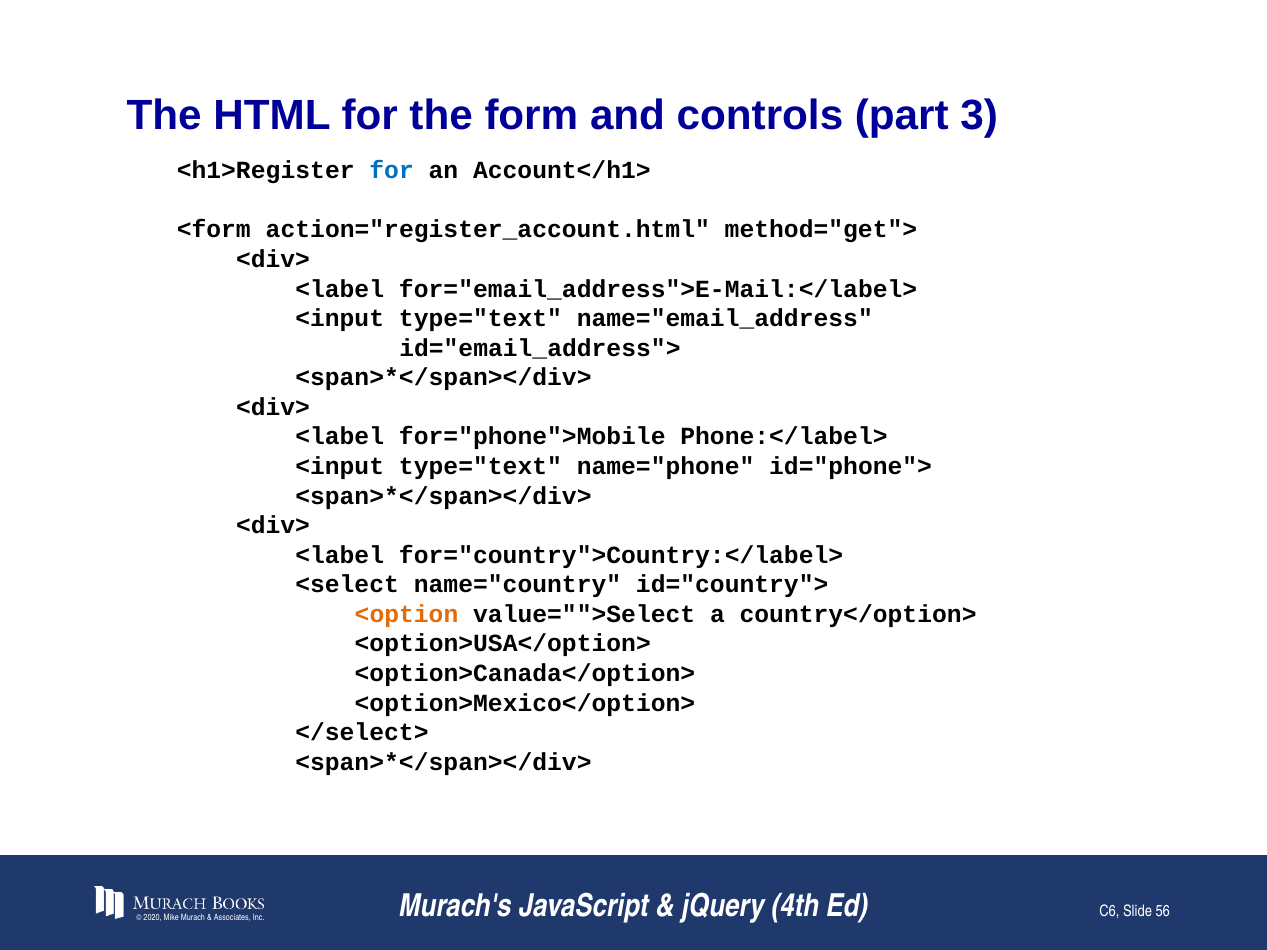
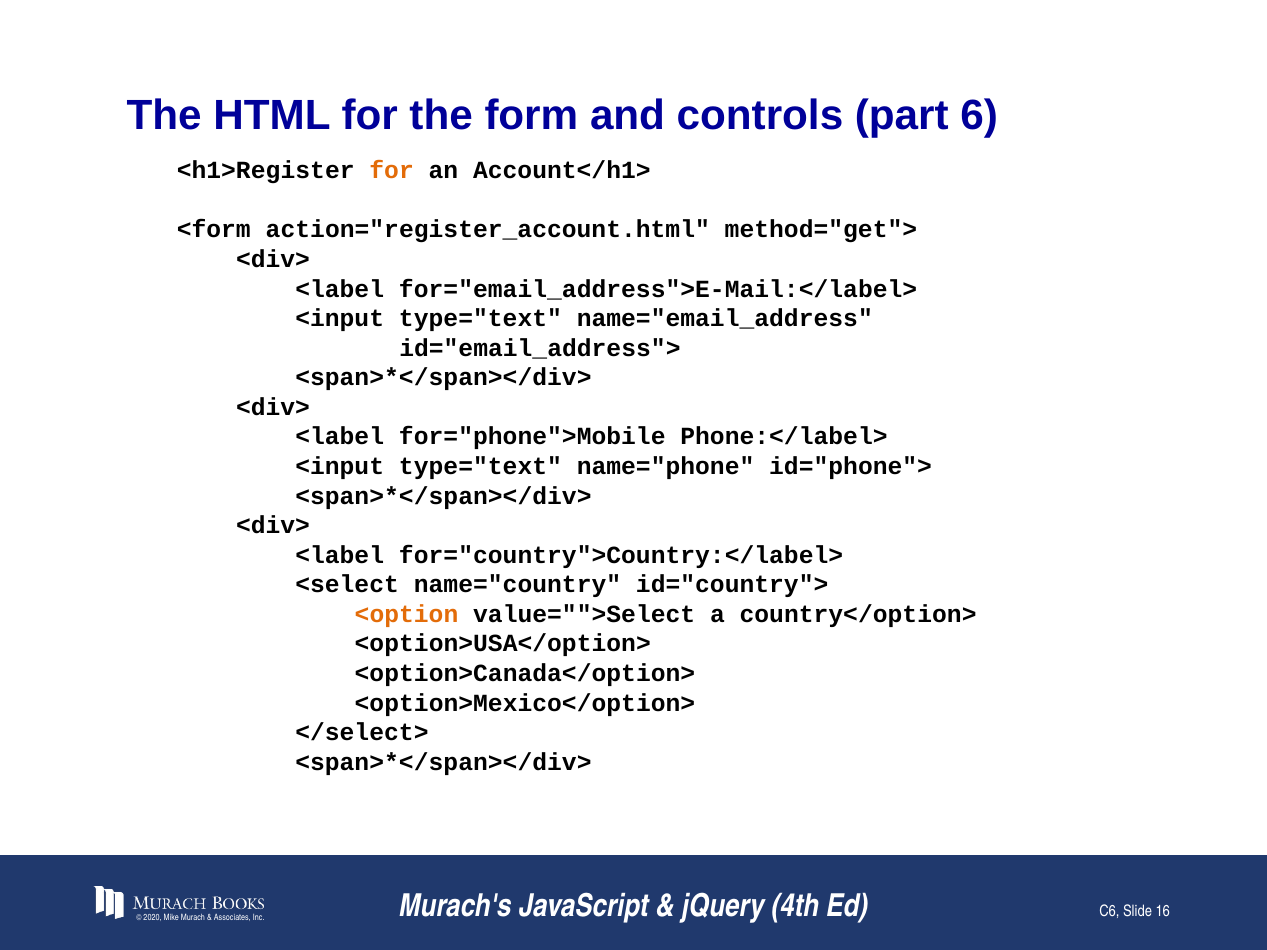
3: 3 -> 6
for at (392, 171) colour: blue -> orange
56: 56 -> 16
